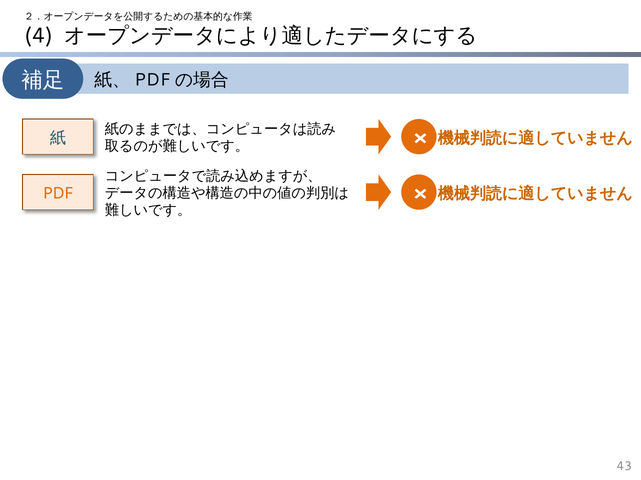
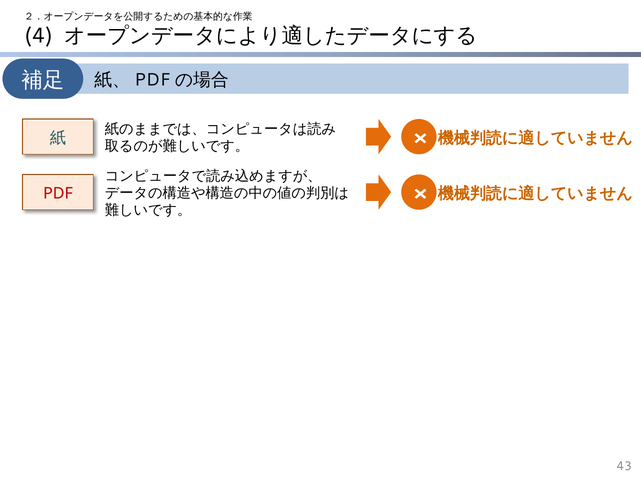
PDF colour: orange -> red
